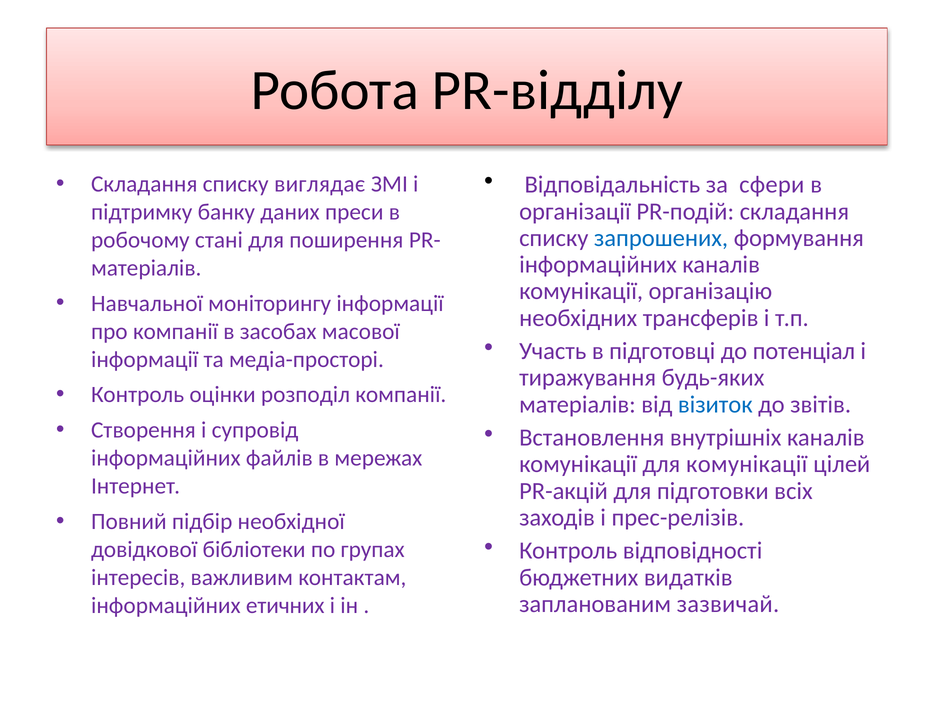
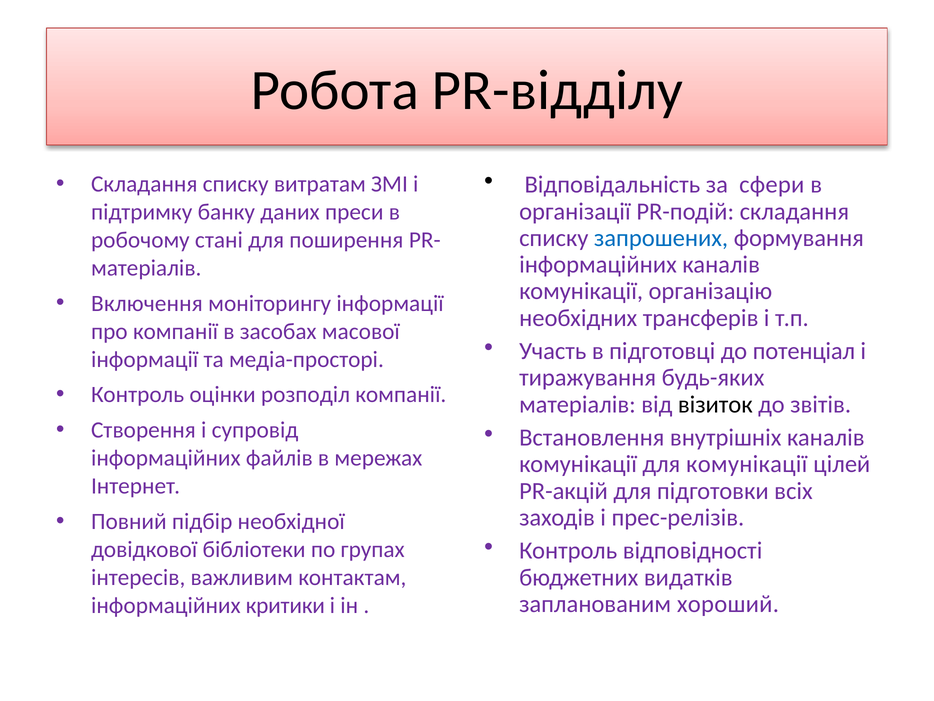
виглядає: виглядає -> витратам
Навчальної: Навчальної -> Включення
візиток colour: blue -> black
зазвичай: зазвичай -> хороший
етичних: етичних -> критики
